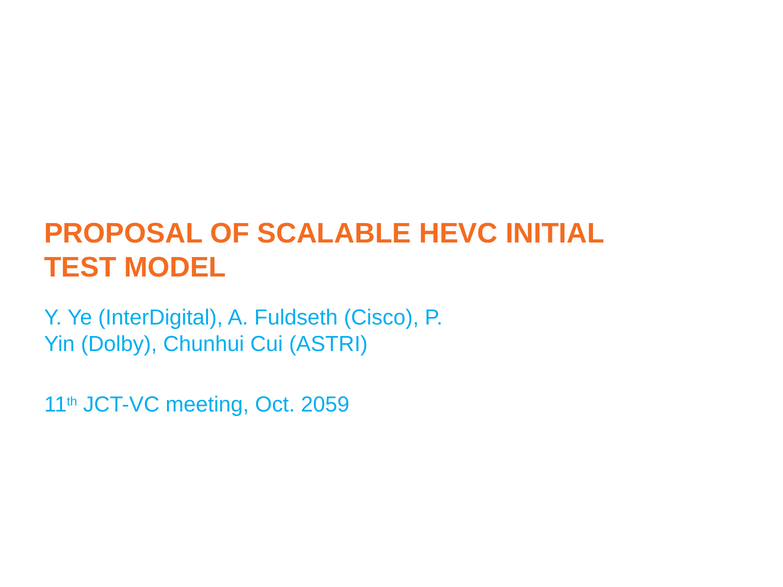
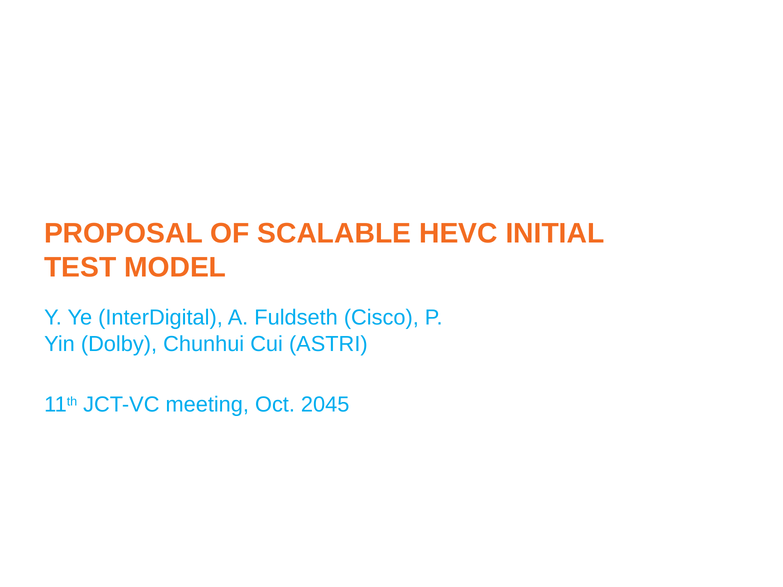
2059: 2059 -> 2045
